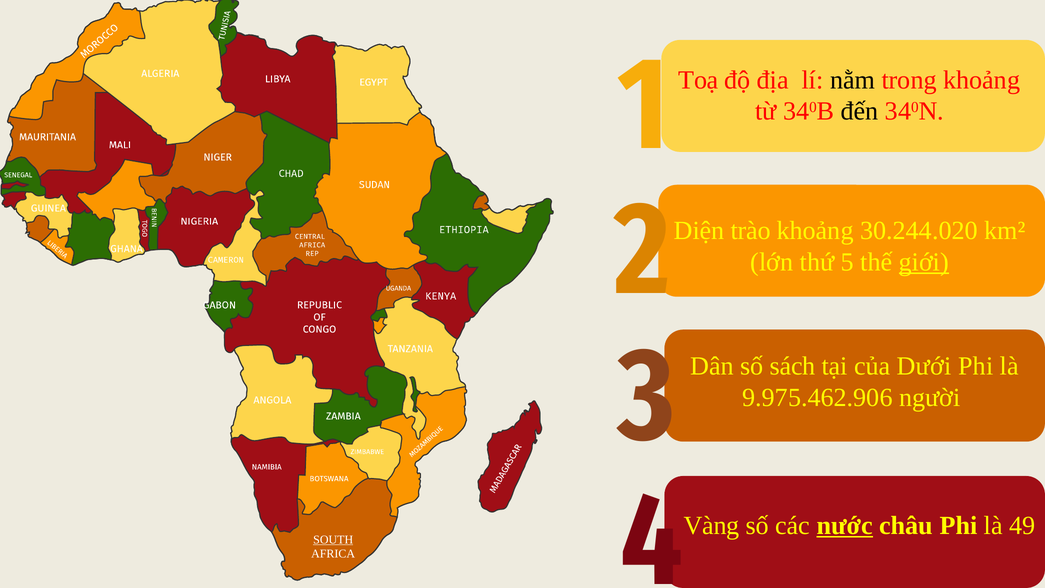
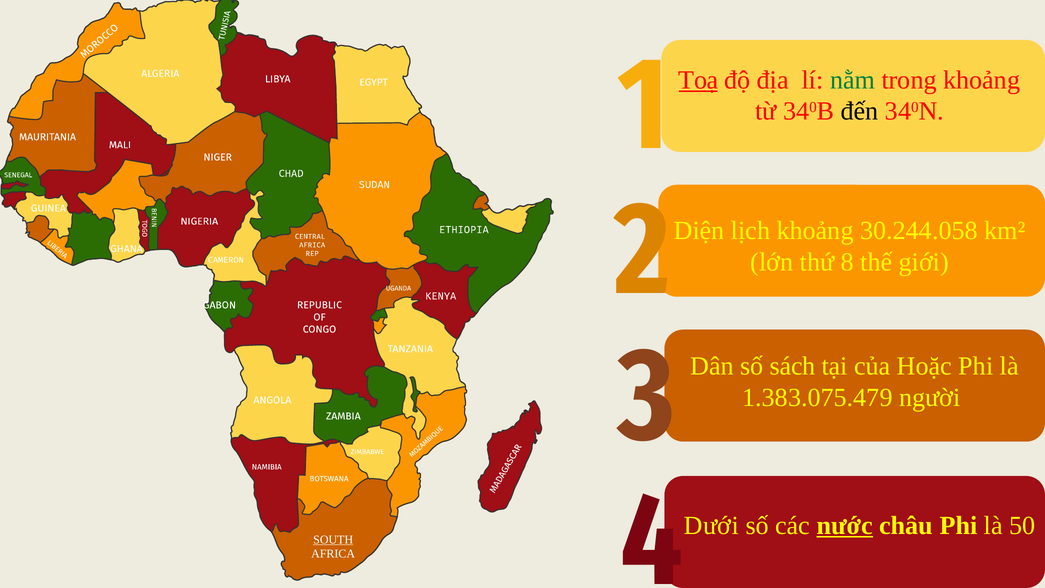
Toạ underline: none -> present
nằm colour: black -> green
trào: trào -> lịch
30.244.020: 30.244.020 -> 30.244.058
5: 5 -> 8
giới underline: present -> none
Dưới: Dưới -> Hoặc
9.975.462.906: 9.975.462.906 -> 1.383.075.479
Vàng: Vàng -> Dưới
49: 49 -> 50
